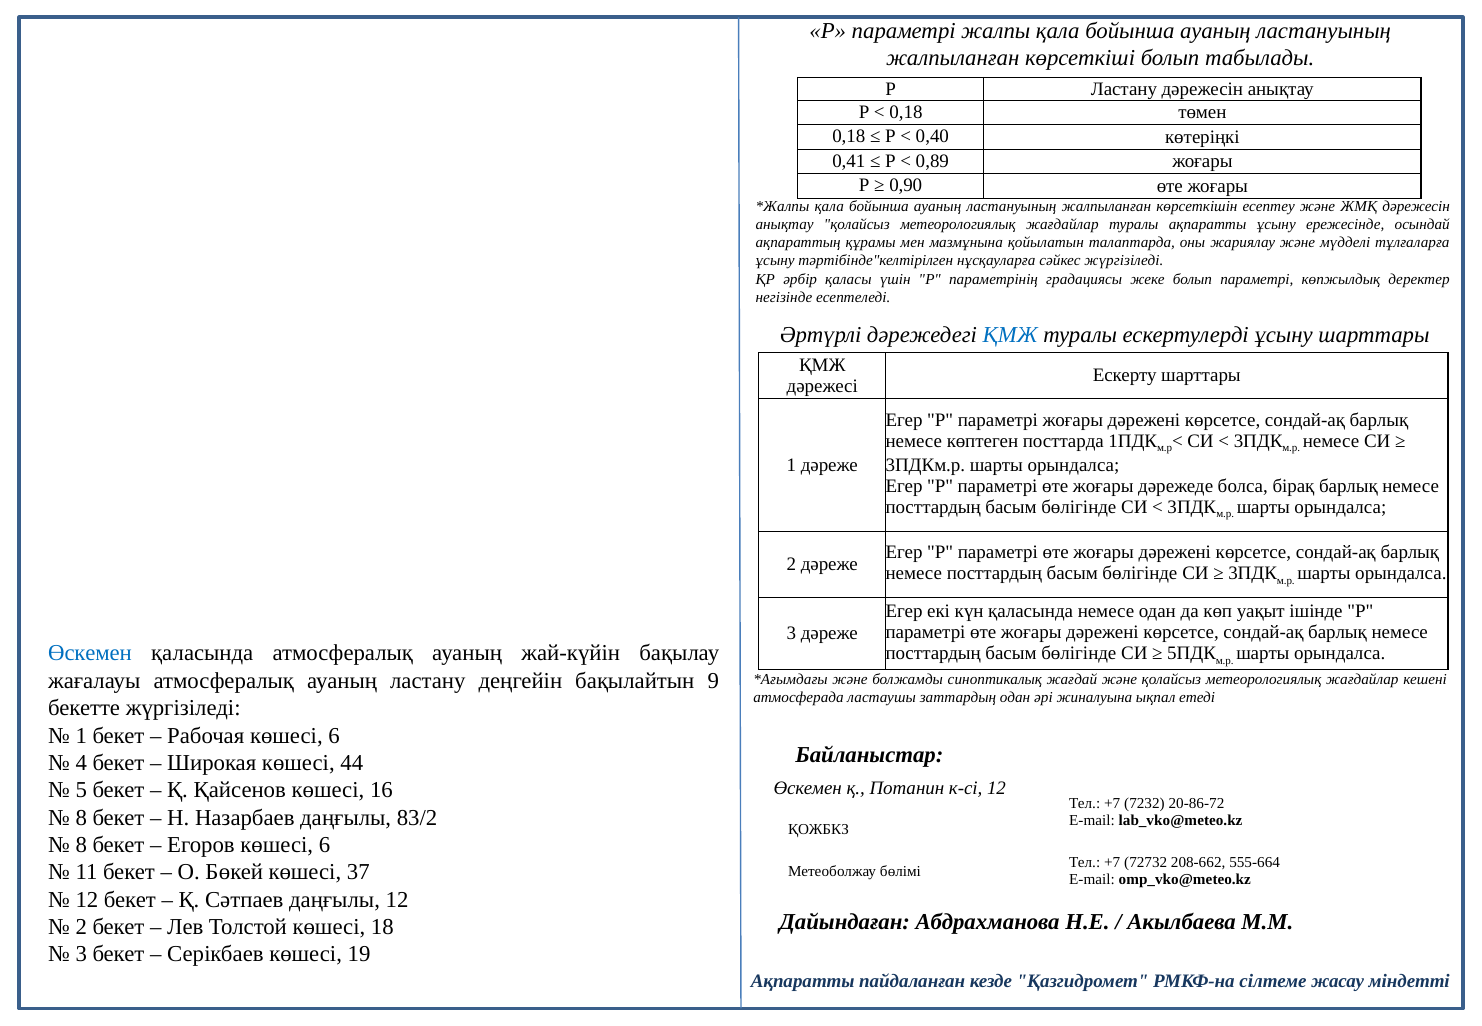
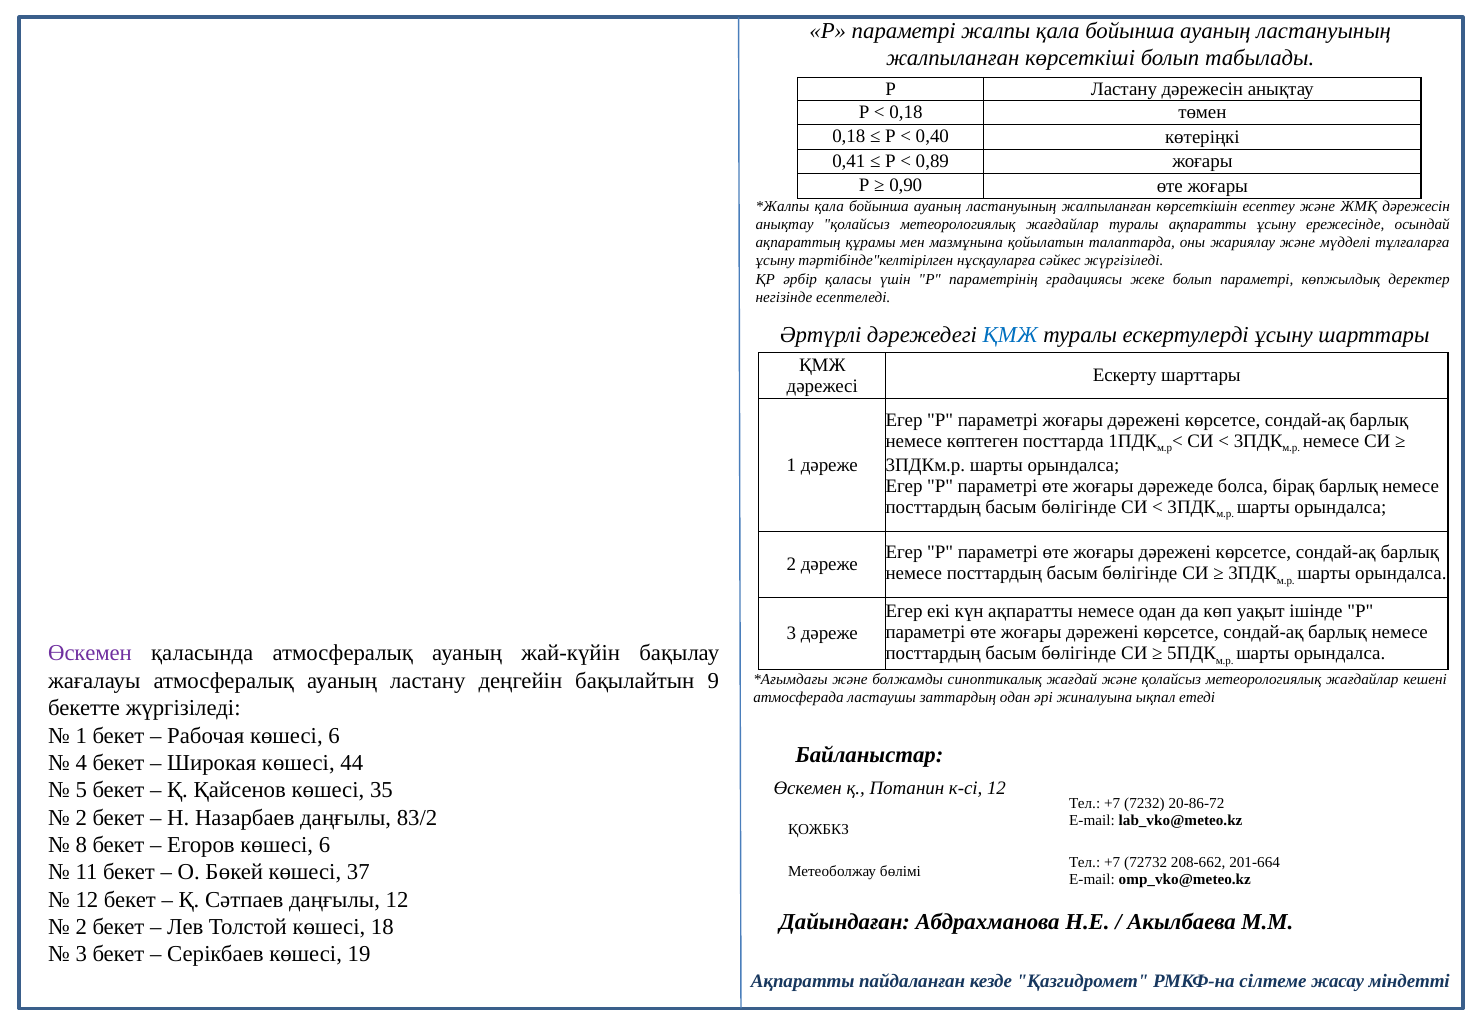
күн қаласында: қаласында -> ақпаратты
Өскемен at (90, 653) colour: blue -> purple
16: 16 -> 35
8 at (81, 818): 8 -> 2
555-664: 555-664 -> 201-664
